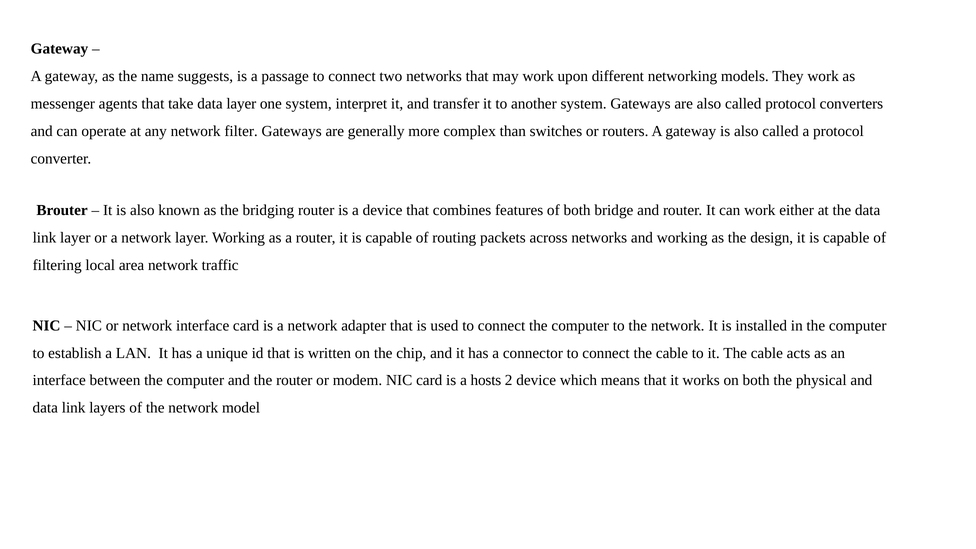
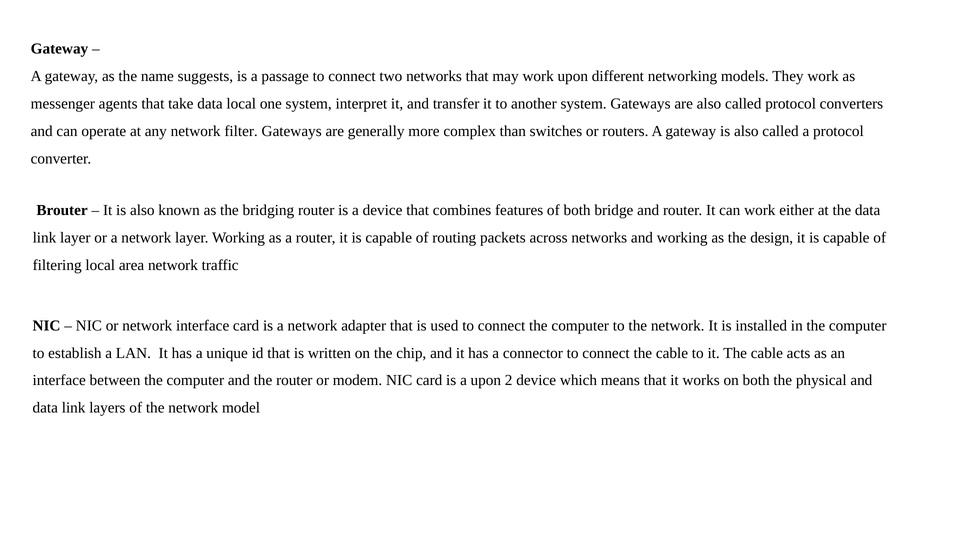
data layer: layer -> local
a hosts: hosts -> upon
